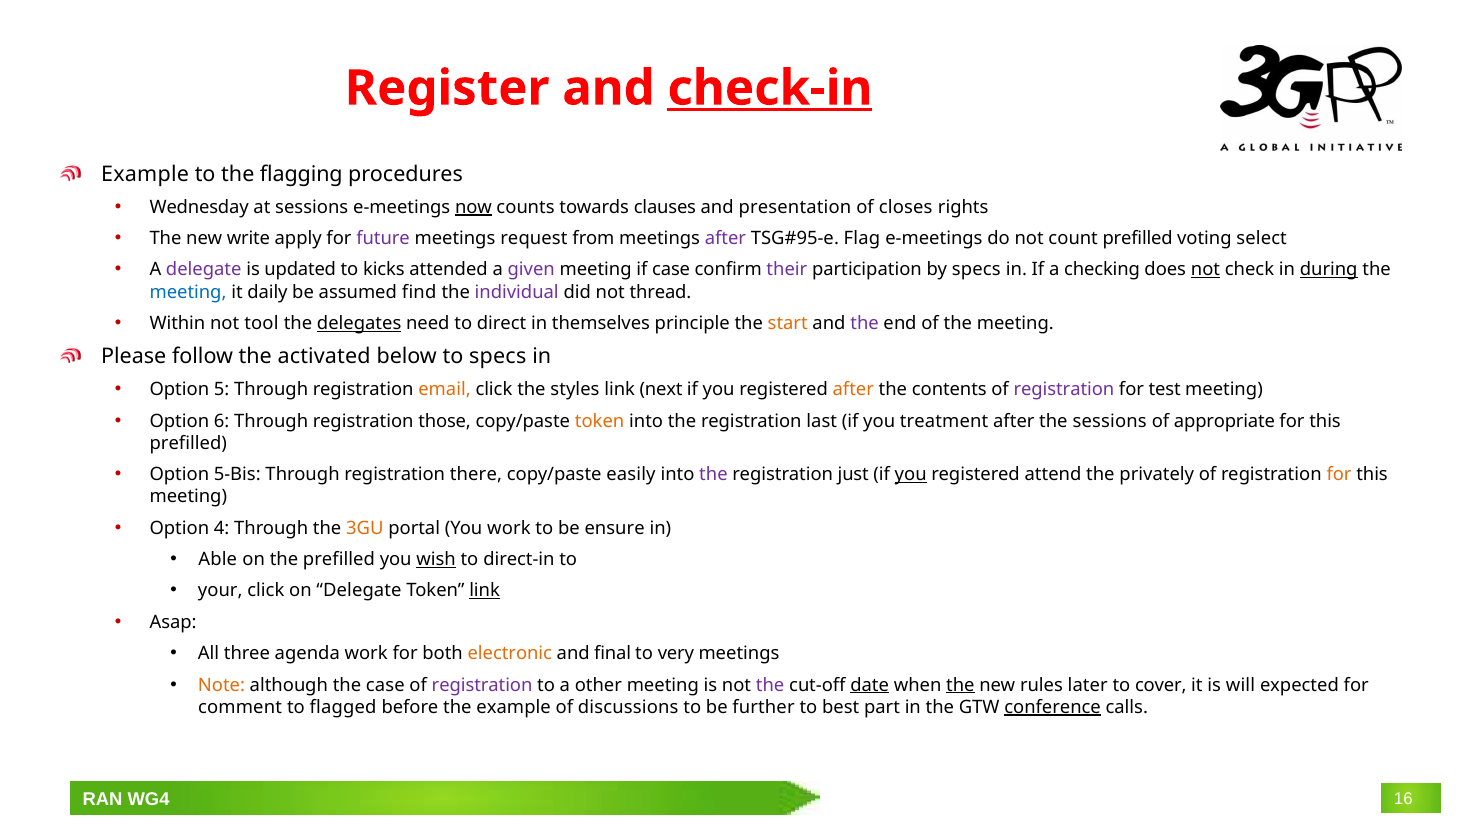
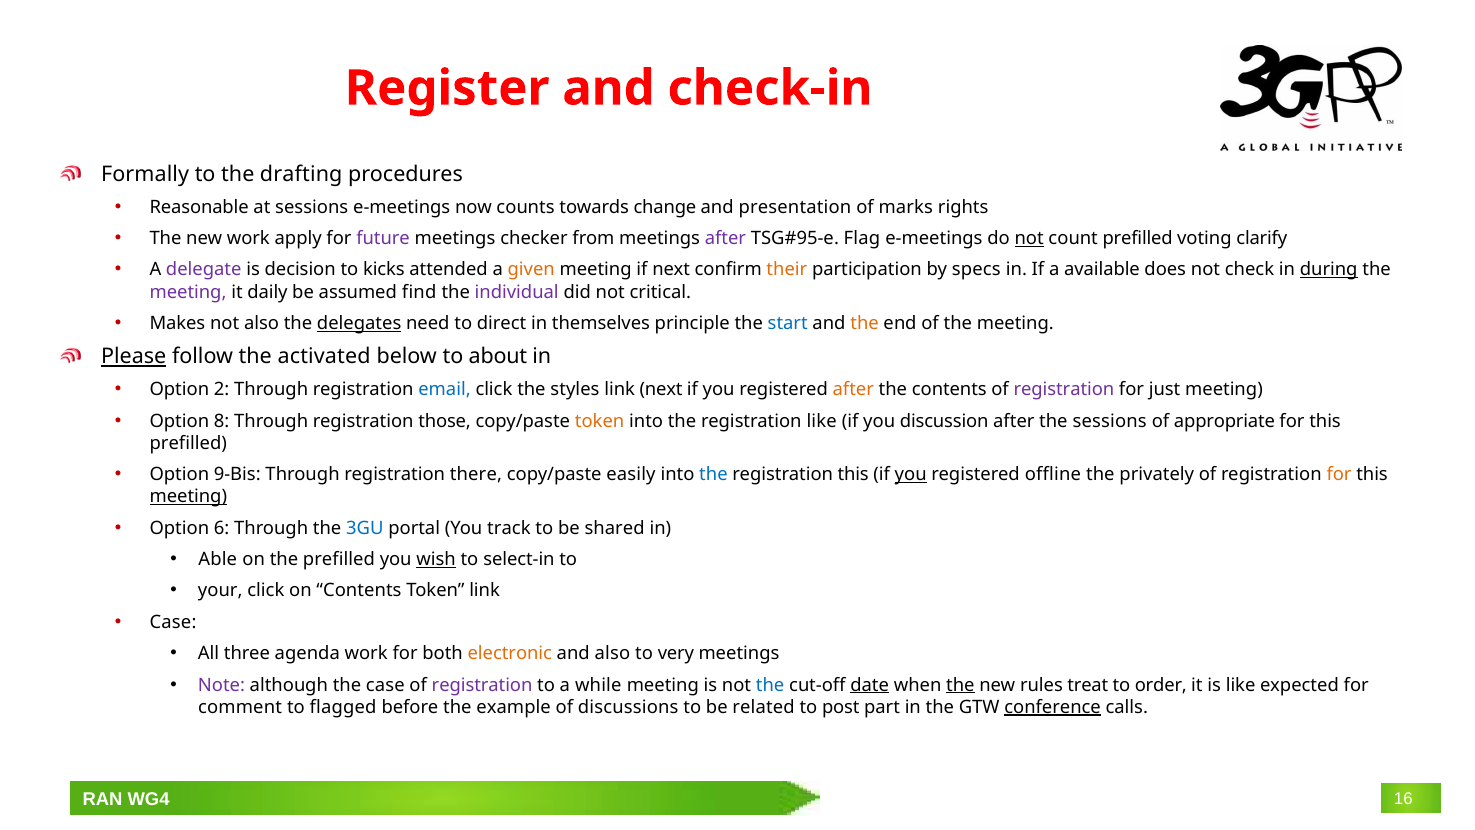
check-in underline: present -> none
Example at (145, 174): Example -> Formally
flagging: flagging -> drafting
Wednesday: Wednesday -> Reasonable
now underline: present -> none
clauses: clauses -> change
closes: closes -> marks
new write: write -> work
request: request -> checker
not at (1029, 238) underline: none -> present
select: select -> clarify
updated: updated -> decision
given colour: purple -> orange
if case: case -> next
their colour: purple -> orange
checking: checking -> available
not at (1205, 270) underline: present -> none
meeting at (188, 292) colour: blue -> purple
thread: thread -> critical
Within: Within -> Makes
not tool: tool -> also
start colour: orange -> blue
the at (865, 323) colour: purple -> orange
Please underline: none -> present
to specs: specs -> about
5: 5 -> 2
email colour: orange -> blue
test: test -> just
6: 6 -> 8
registration last: last -> like
treatment: treatment -> discussion
5-Bis: 5-Bis -> 9-Bis
the at (713, 474) colour: purple -> blue
registration just: just -> this
attend: attend -> offline
meeting at (188, 497) underline: none -> present
4: 4 -> 6
3GU colour: orange -> blue
You work: work -> track
ensure: ensure -> shared
direct-in: direct-in -> select-in
on Delegate: Delegate -> Contents
link at (485, 591) underline: present -> none
Asap at (173, 622): Asap -> Case
and final: final -> also
Note colour: orange -> purple
other: other -> while
the at (770, 685) colour: purple -> blue
later: later -> treat
cover: cover -> order
is will: will -> like
further: further -> related
best: best -> post
